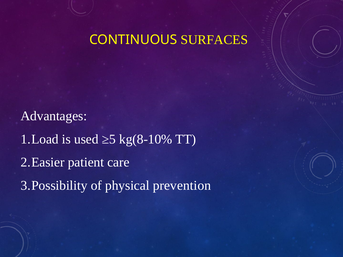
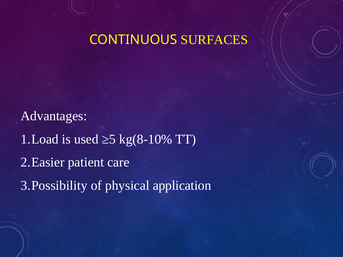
prevention: prevention -> application
